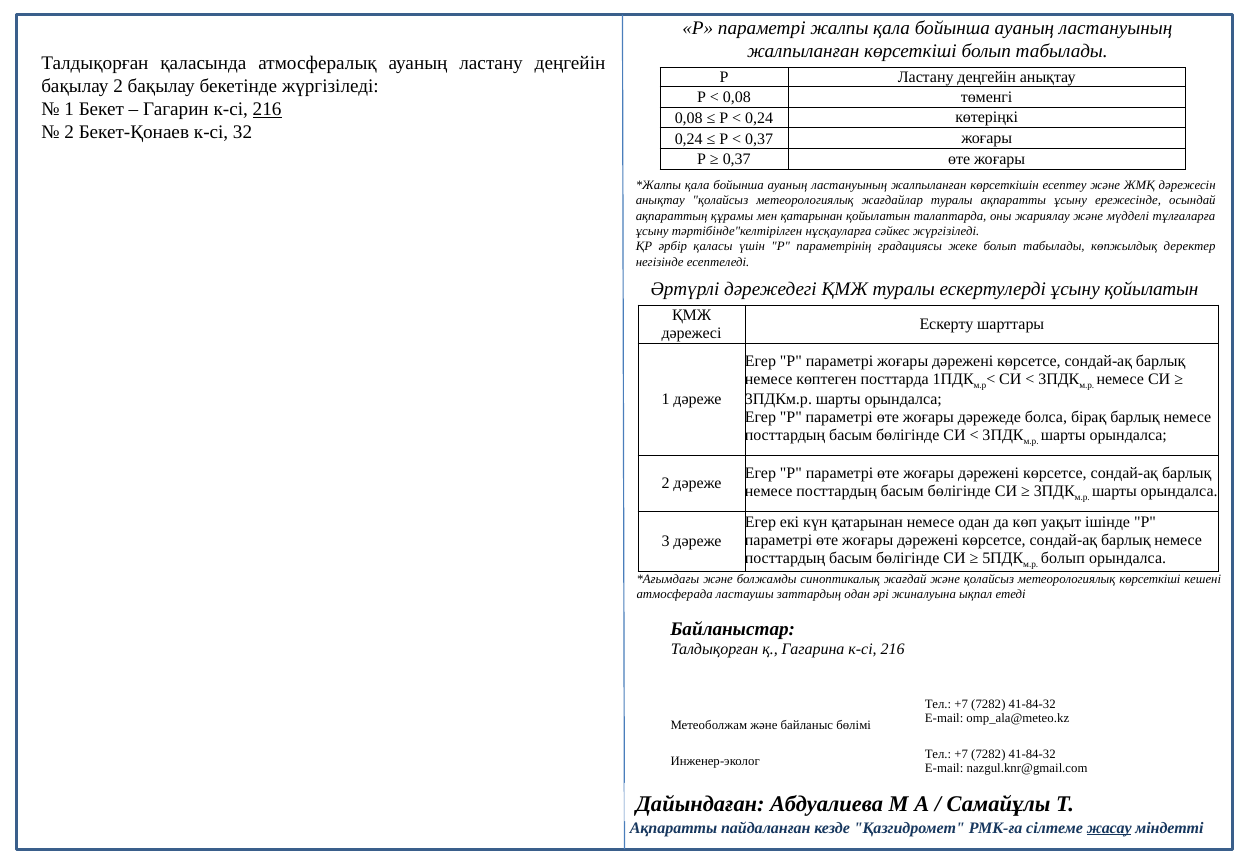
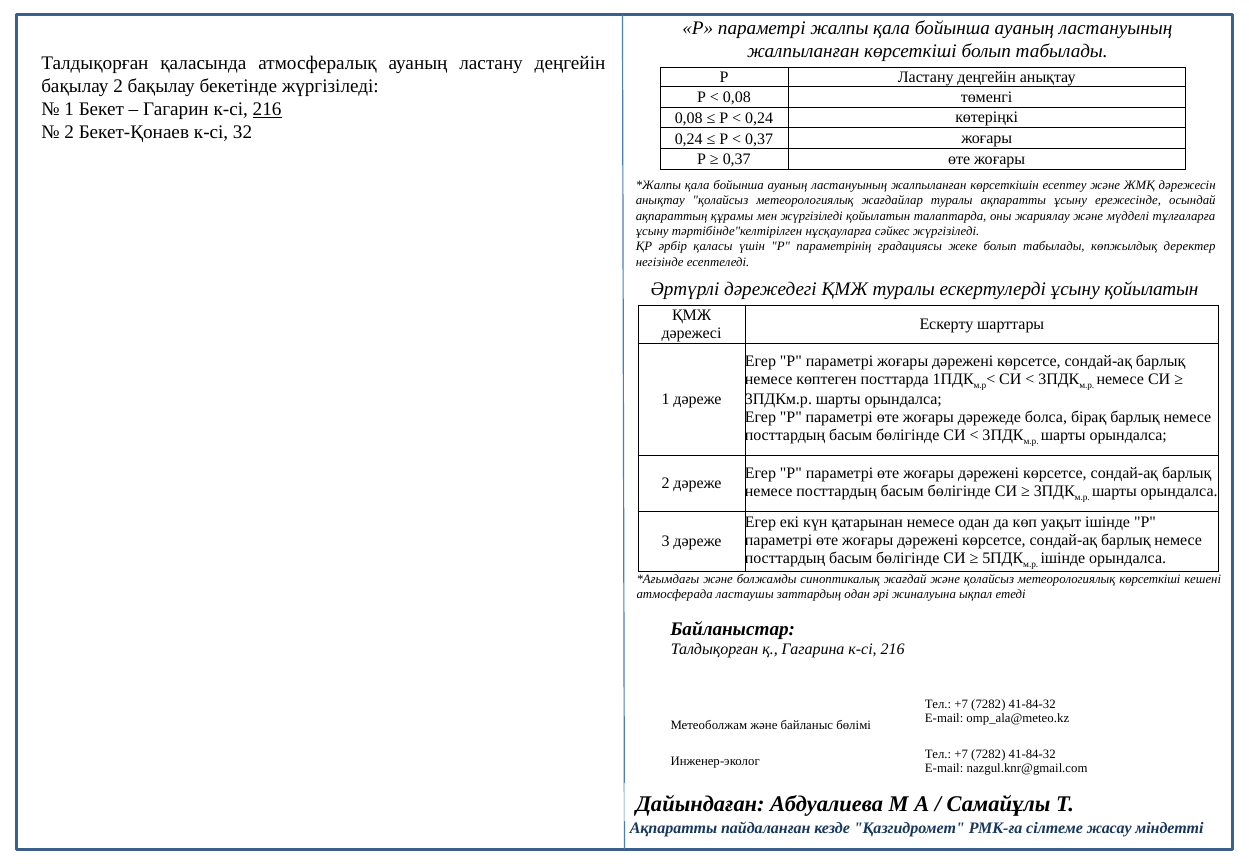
мен қатарынан: қатарынан -> жүргізіледі
болып at (1063, 558): болып -> ішінде
жасау underline: present -> none
